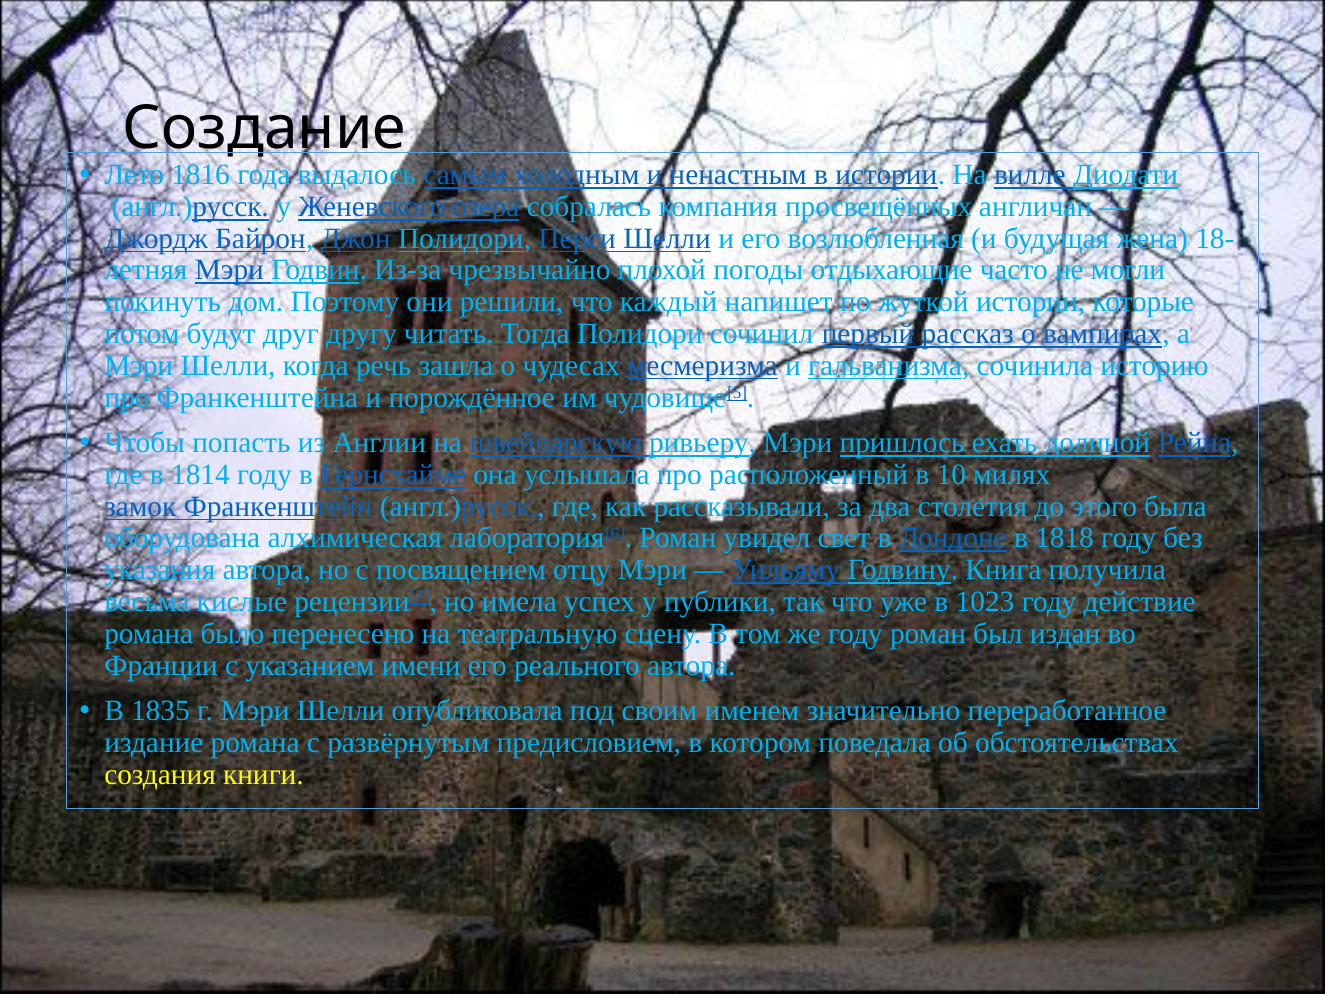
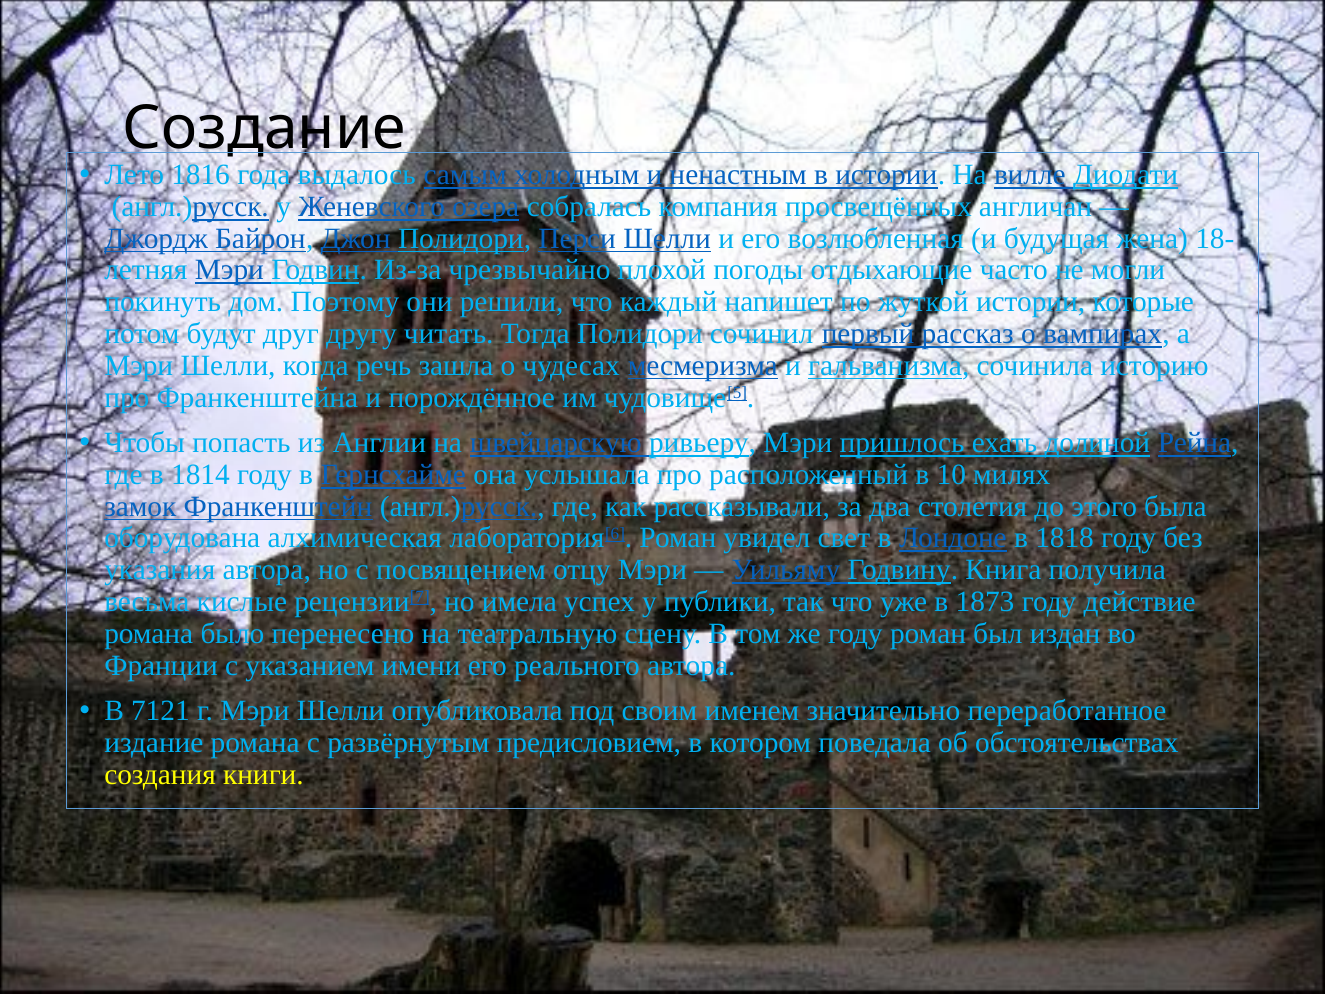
1023: 1023 -> 1873
1835: 1835 -> 7121
